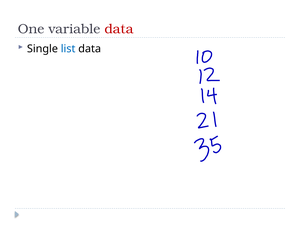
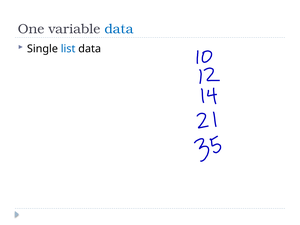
data at (119, 29) colour: red -> blue
